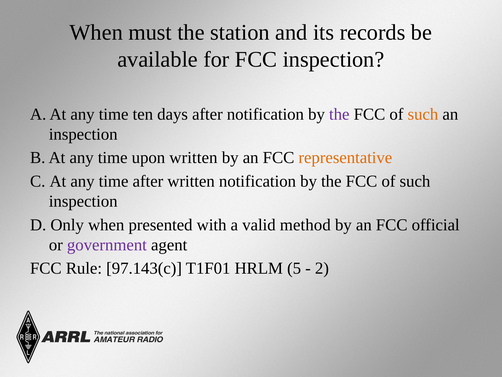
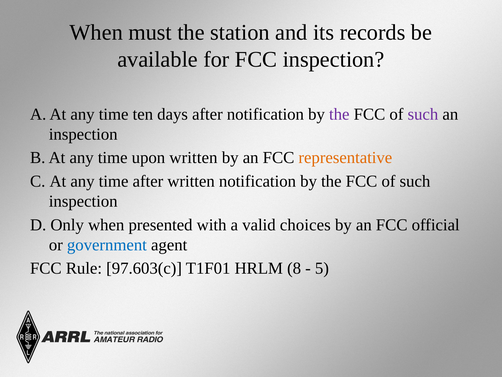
such at (423, 114) colour: orange -> purple
method: method -> choices
government colour: purple -> blue
97.143(c: 97.143(c -> 97.603(c
5: 5 -> 8
2: 2 -> 5
